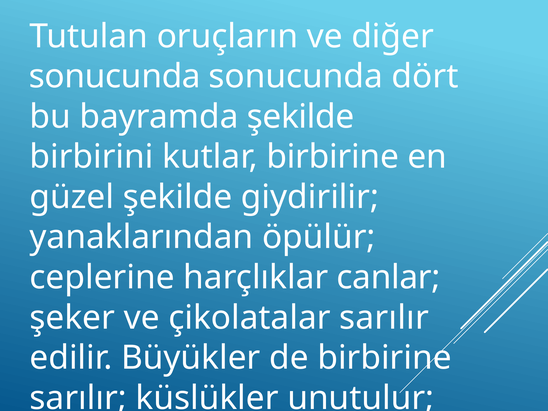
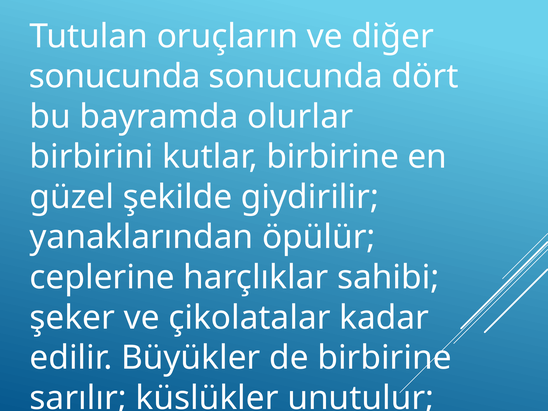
bayramda şekilde: şekilde -> olurlar
canlar: canlar -> sahibi
çikolatalar sarılır: sarılır -> kadar
